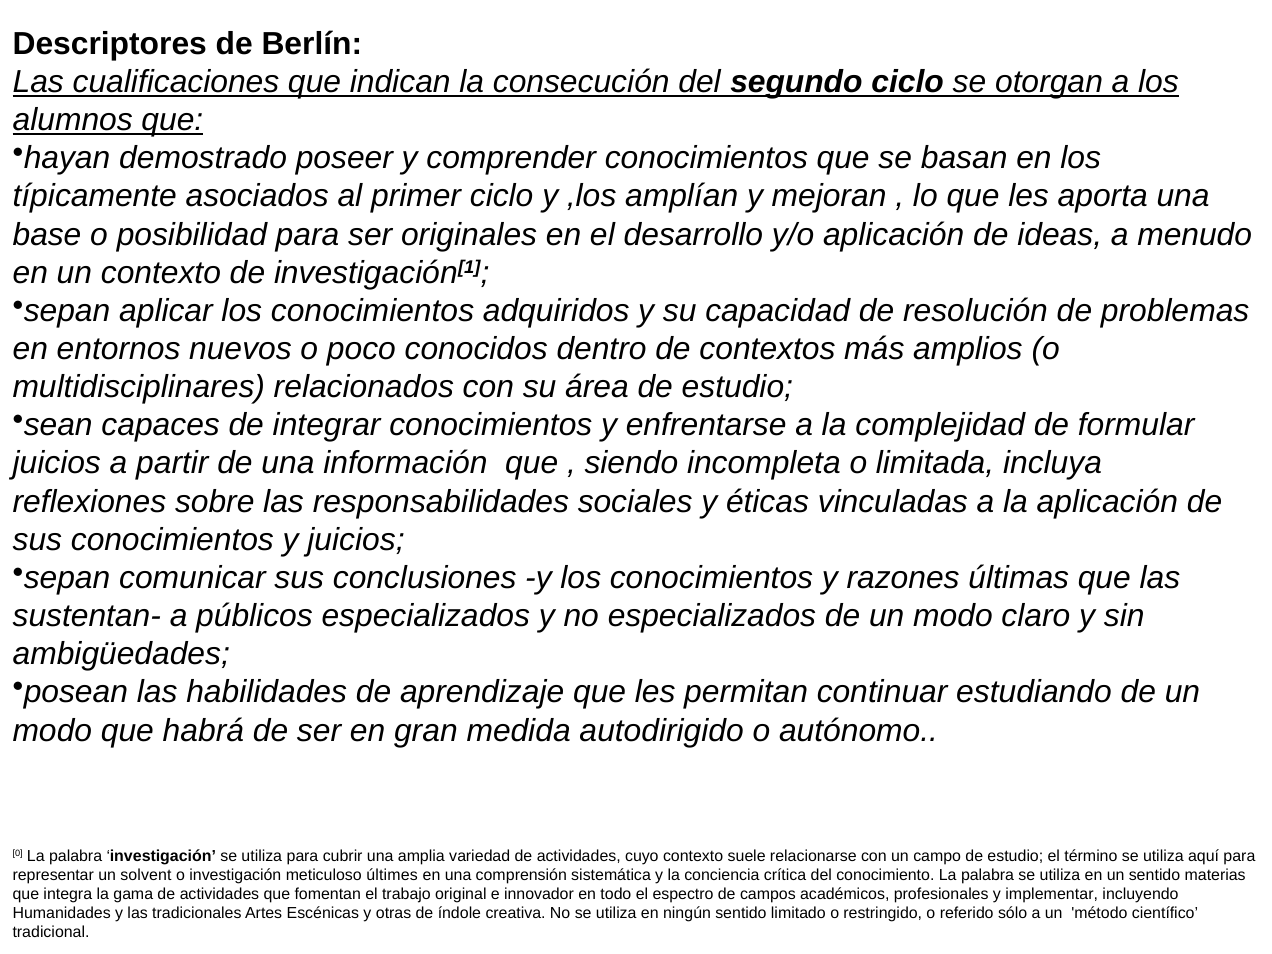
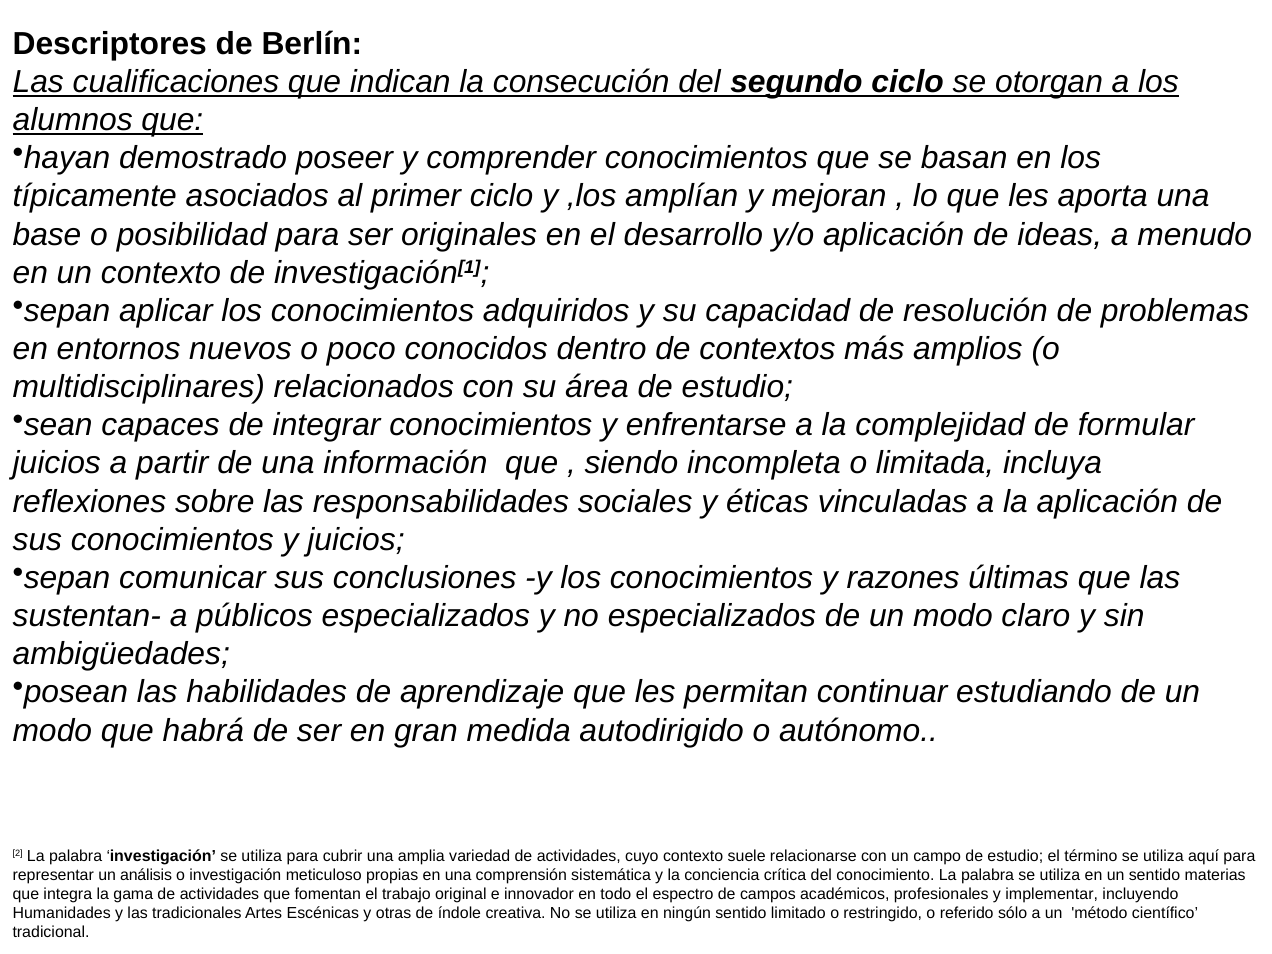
0: 0 -> 2
solvent: solvent -> análisis
últimes: últimes -> propias
